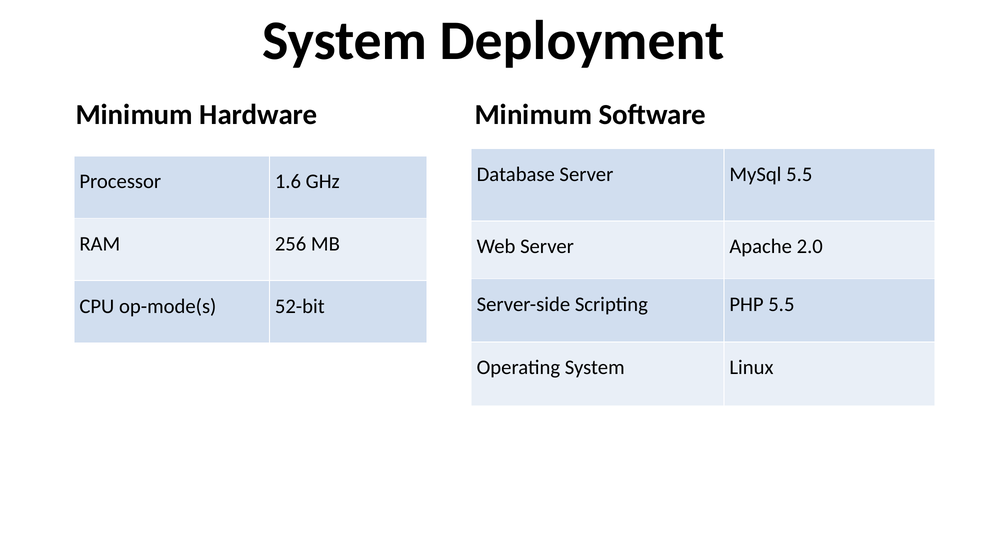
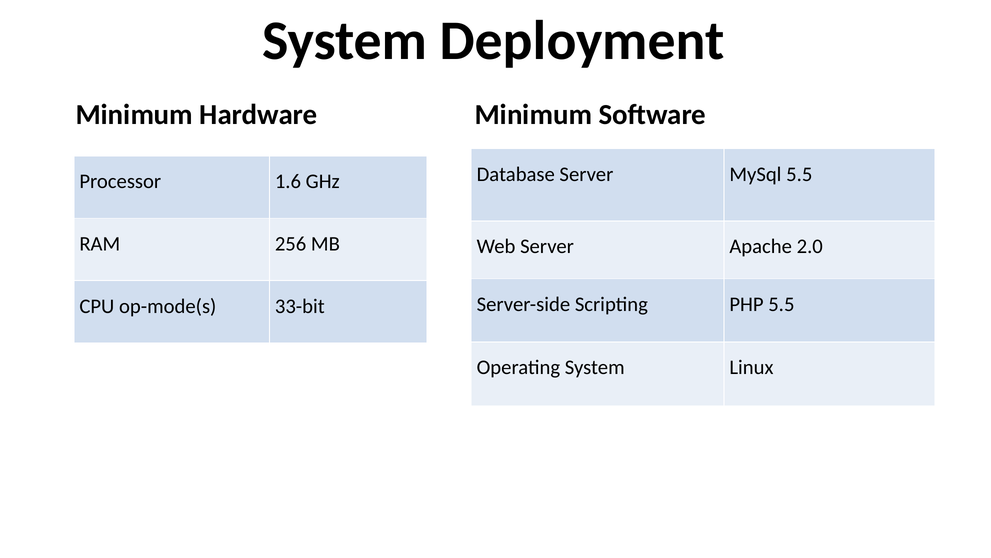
52-bit: 52-bit -> 33-bit
